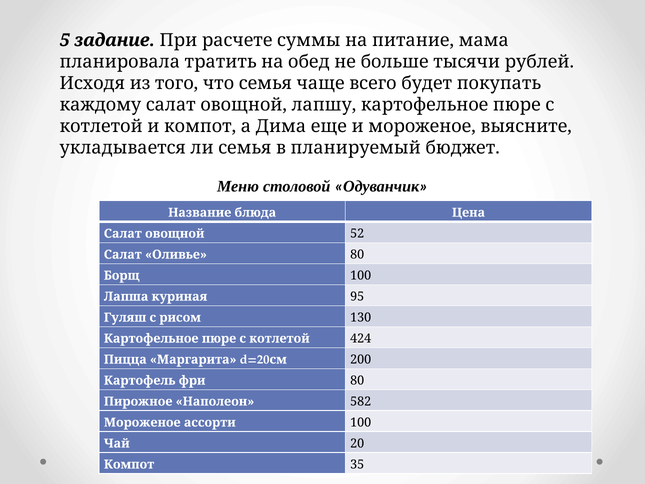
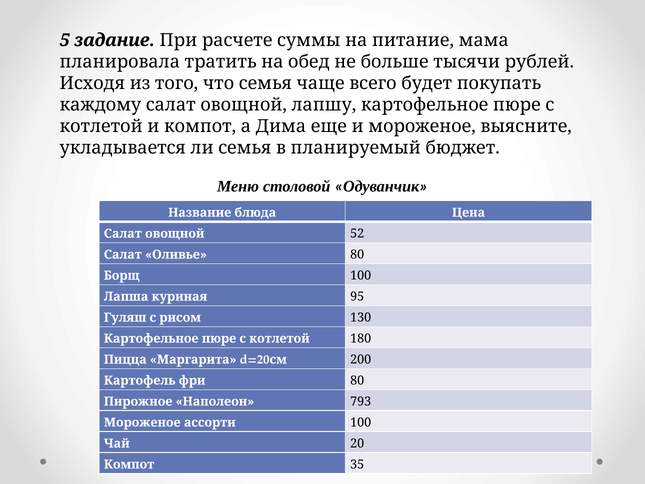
424: 424 -> 180
582: 582 -> 793
